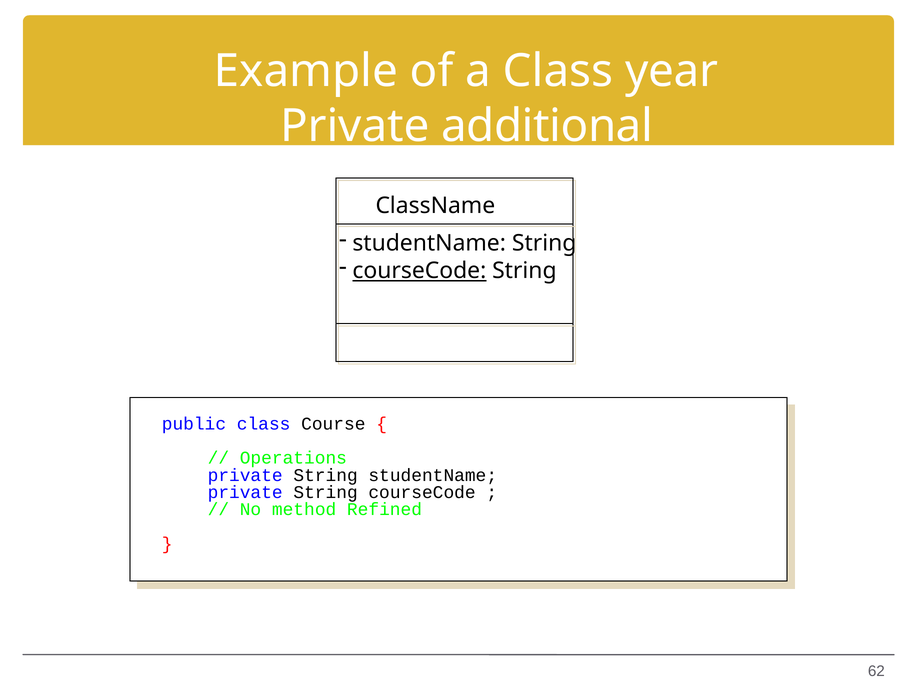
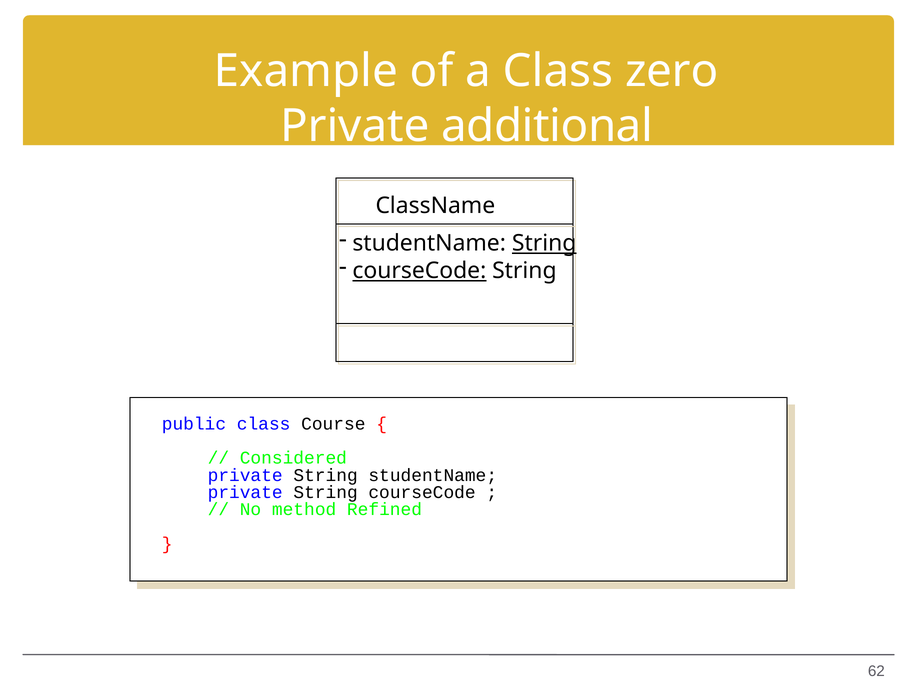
year: year -> zero
String at (544, 243) underline: none -> present
Operations: Operations -> Considered
